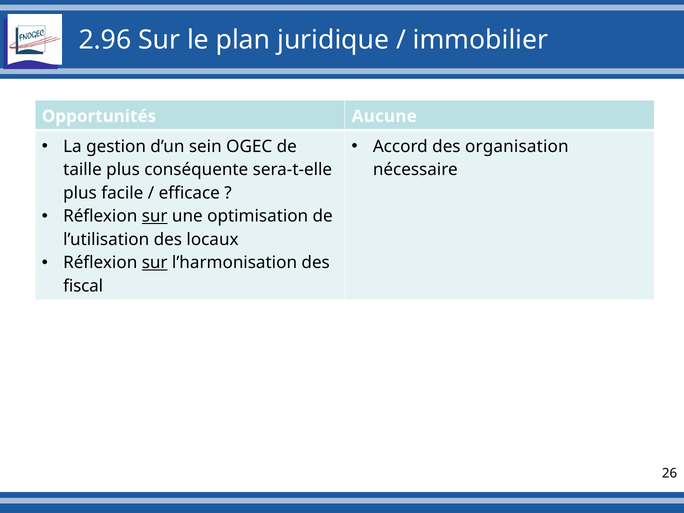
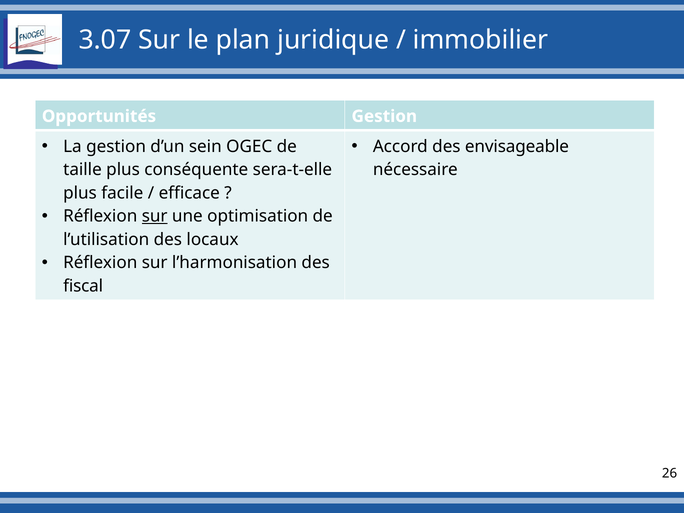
2.96: 2.96 -> 3.07
Opportunités Aucune: Aucune -> Gestion
organisation: organisation -> envisageable
sur at (155, 263) underline: present -> none
